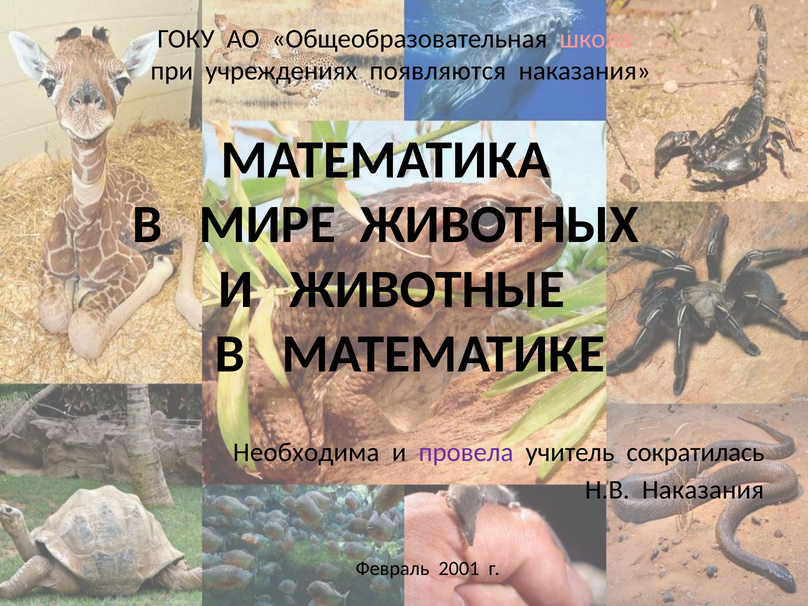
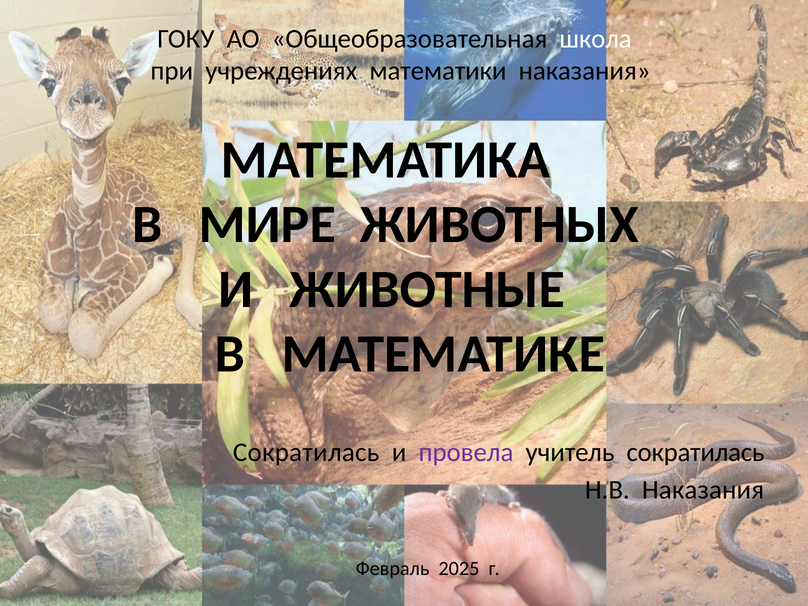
школа colour: pink -> white
появляются: появляются -> математики
Необходима at (306, 452): Необходима -> Сократилась
2001: 2001 -> 2025
